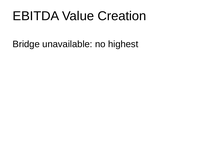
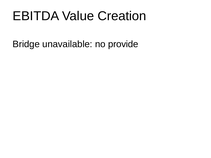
highest: highest -> provide
